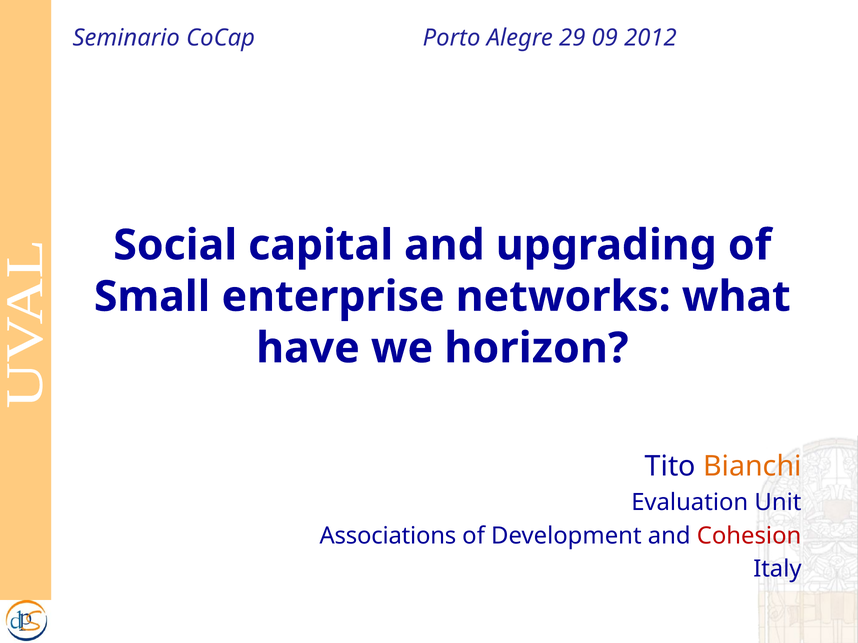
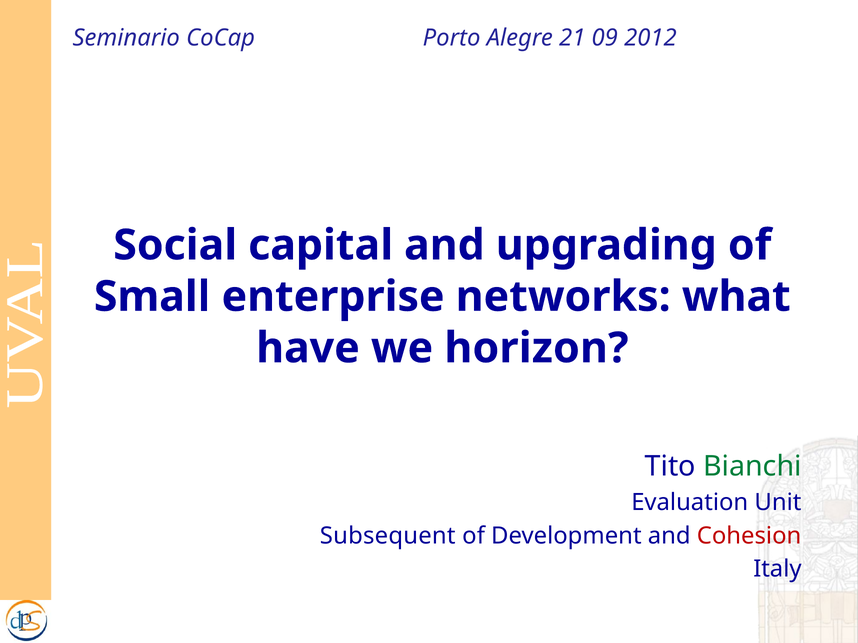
29: 29 -> 21
Bianchi colour: orange -> green
Associations: Associations -> Subsequent
